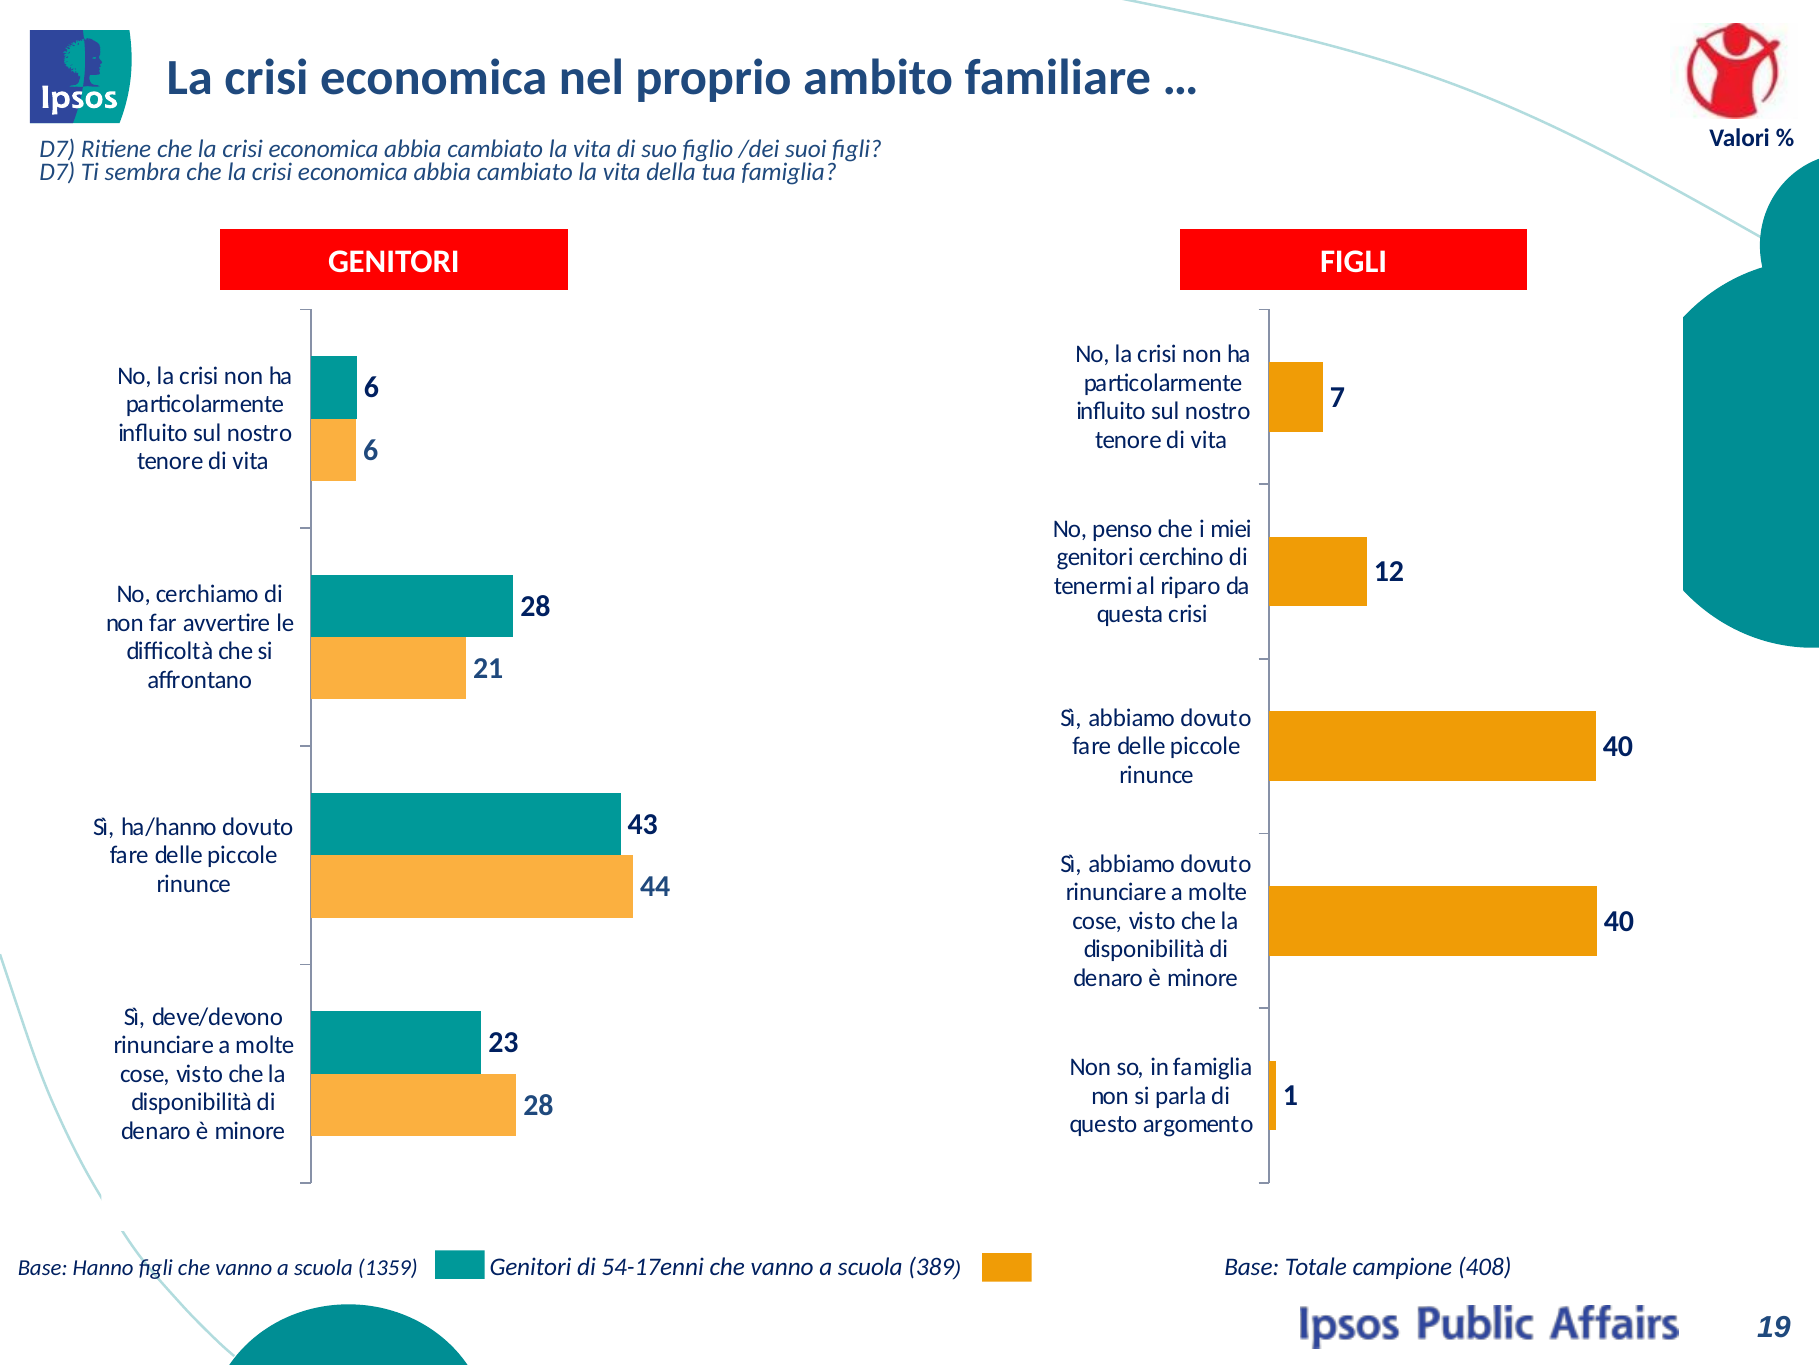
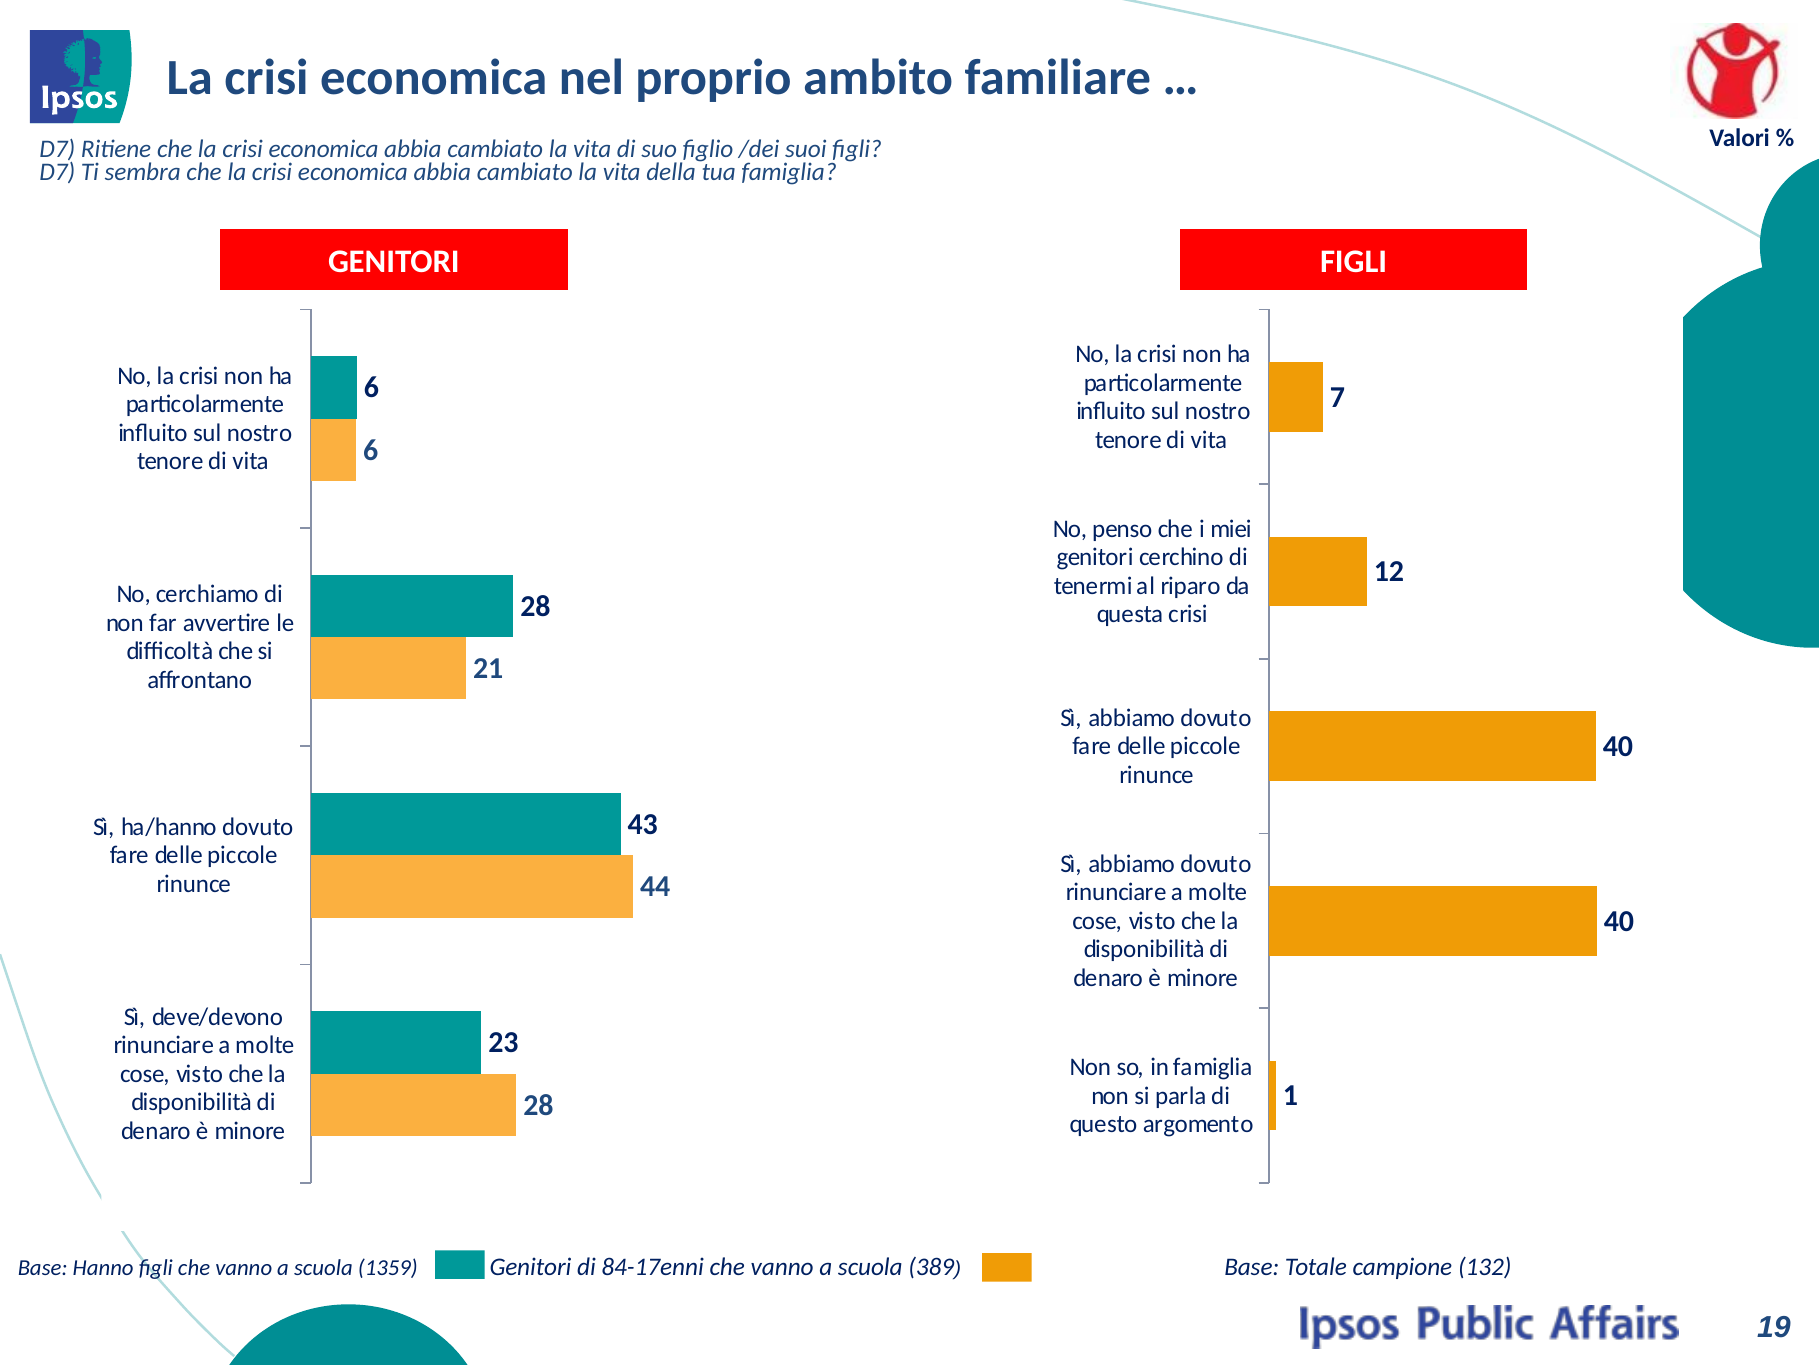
408: 408 -> 132
54-17enni: 54-17enni -> 84-17enni
